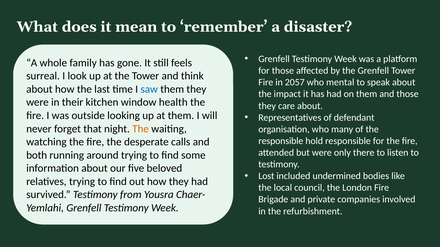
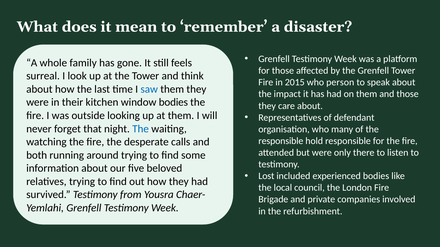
2057: 2057 -> 2015
mental: mental -> person
window health: health -> bodies
The at (141, 129) colour: orange -> blue
undermined: undermined -> experienced
